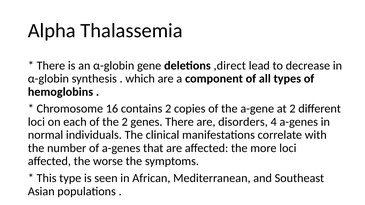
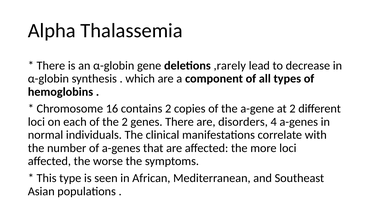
,direct: ,direct -> ,rarely
